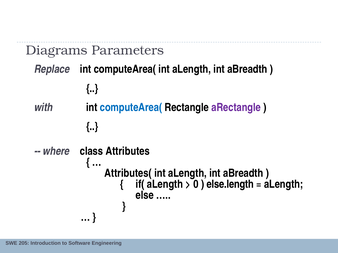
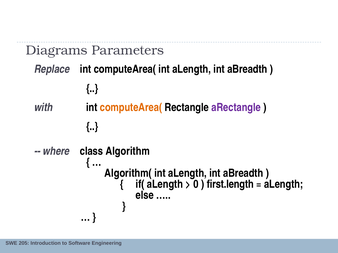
computeArea( at (131, 108) colour: blue -> orange
Attributes: Attributes -> Algorithm
Attributes(: Attributes( -> Algorithm(
else.length: else.length -> first.length
